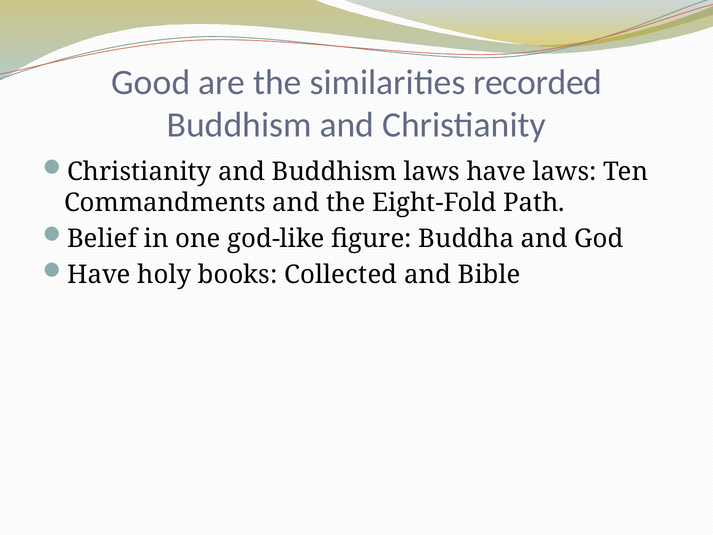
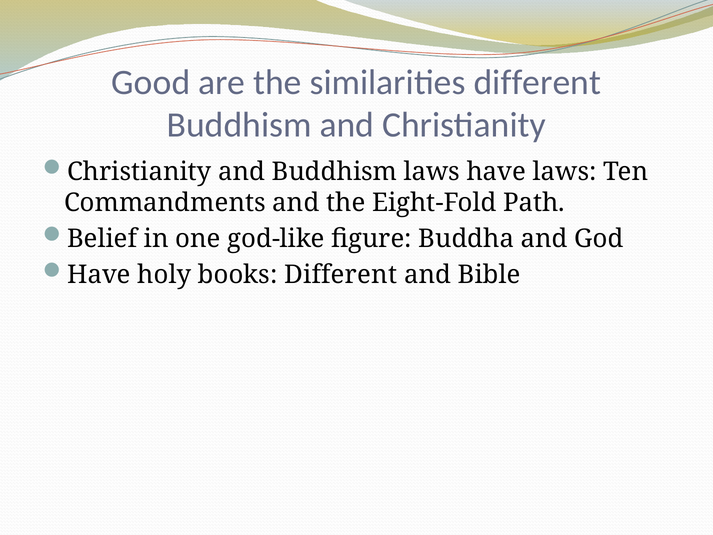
similarities recorded: recorded -> different
books Collected: Collected -> Different
